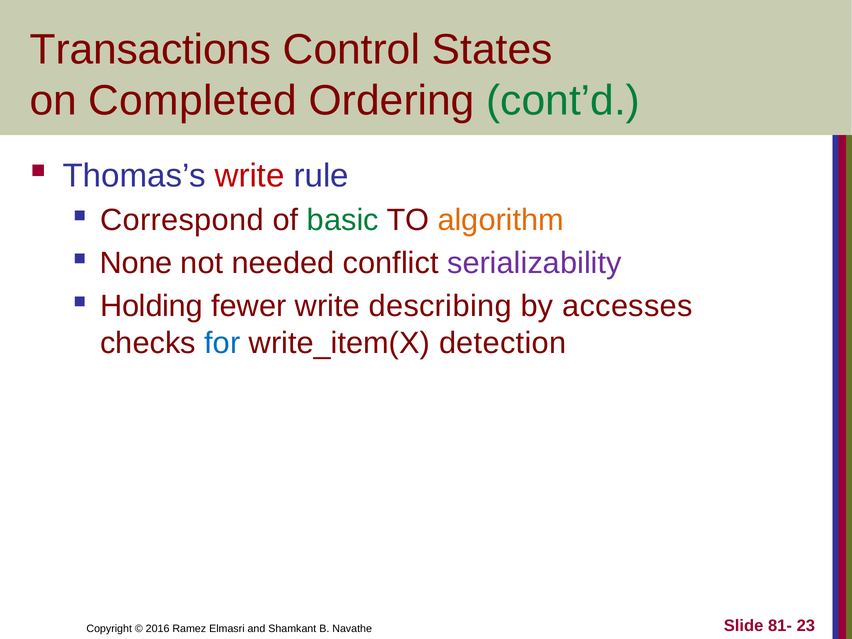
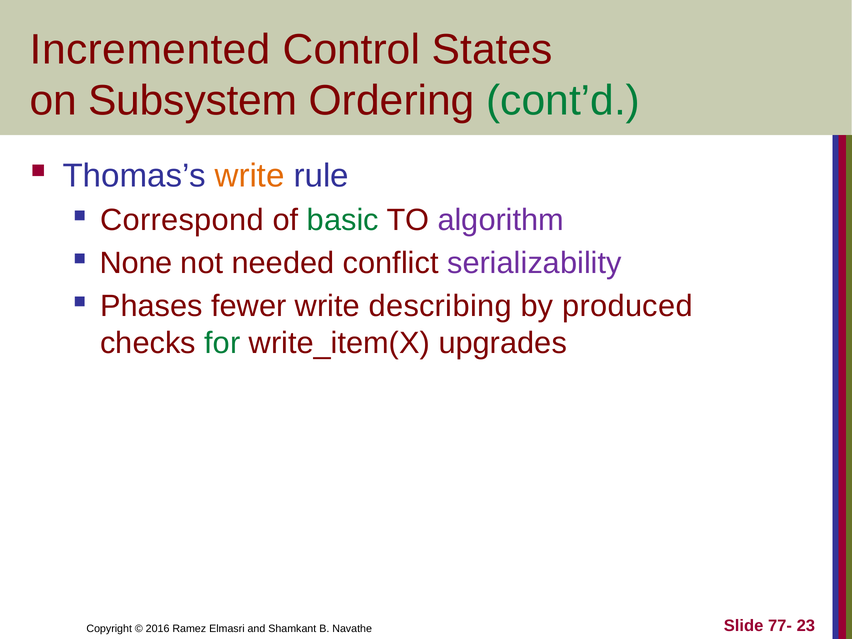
Transactions: Transactions -> Incremented
Completed: Completed -> Subsystem
write at (250, 176) colour: red -> orange
algorithm colour: orange -> purple
Holding: Holding -> Phases
accesses: accesses -> produced
for colour: blue -> green
detection: detection -> upgrades
81-: 81- -> 77-
